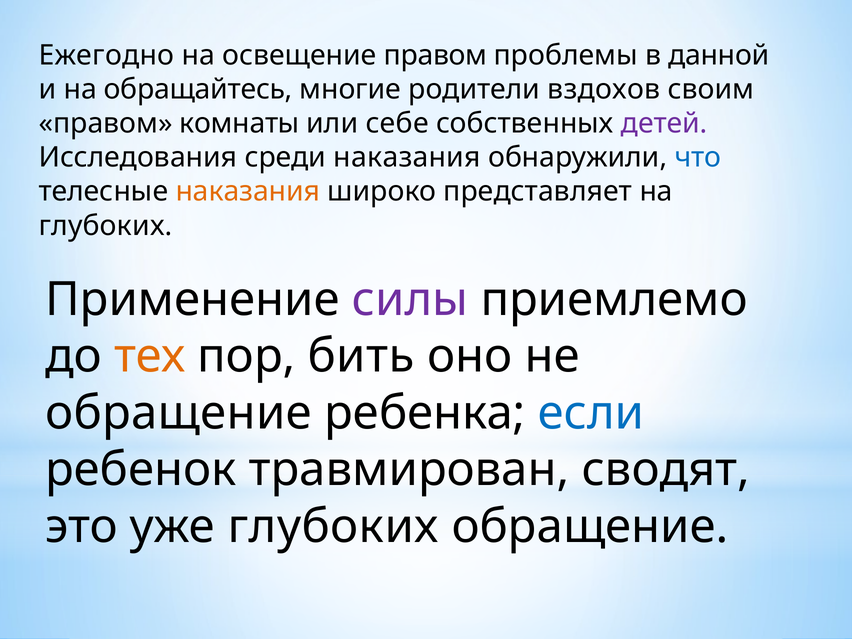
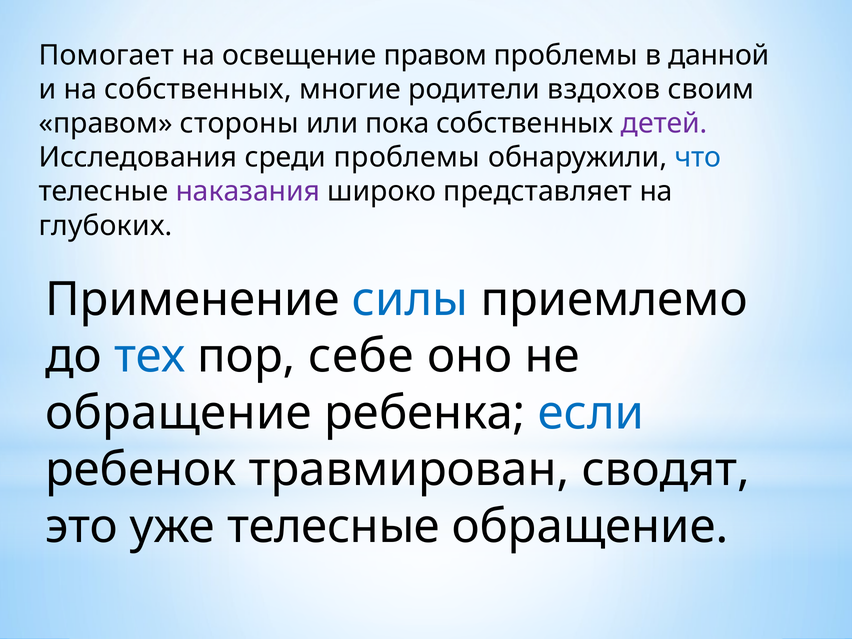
Ежегодно: Ежегодно -> Помогает
на обращайтесь: обращайтесь -> собственных
комнаты: комнаты -> стороны
себе: себе -> пока
среди наказания: наказания -> проблемы
наказания at (248, 192) colour: orange -> purple
силы colour: purple -> blue
тех colour: orange -> blue
бить: бить -> себе
уже глубоких: глубоких -> телесные
